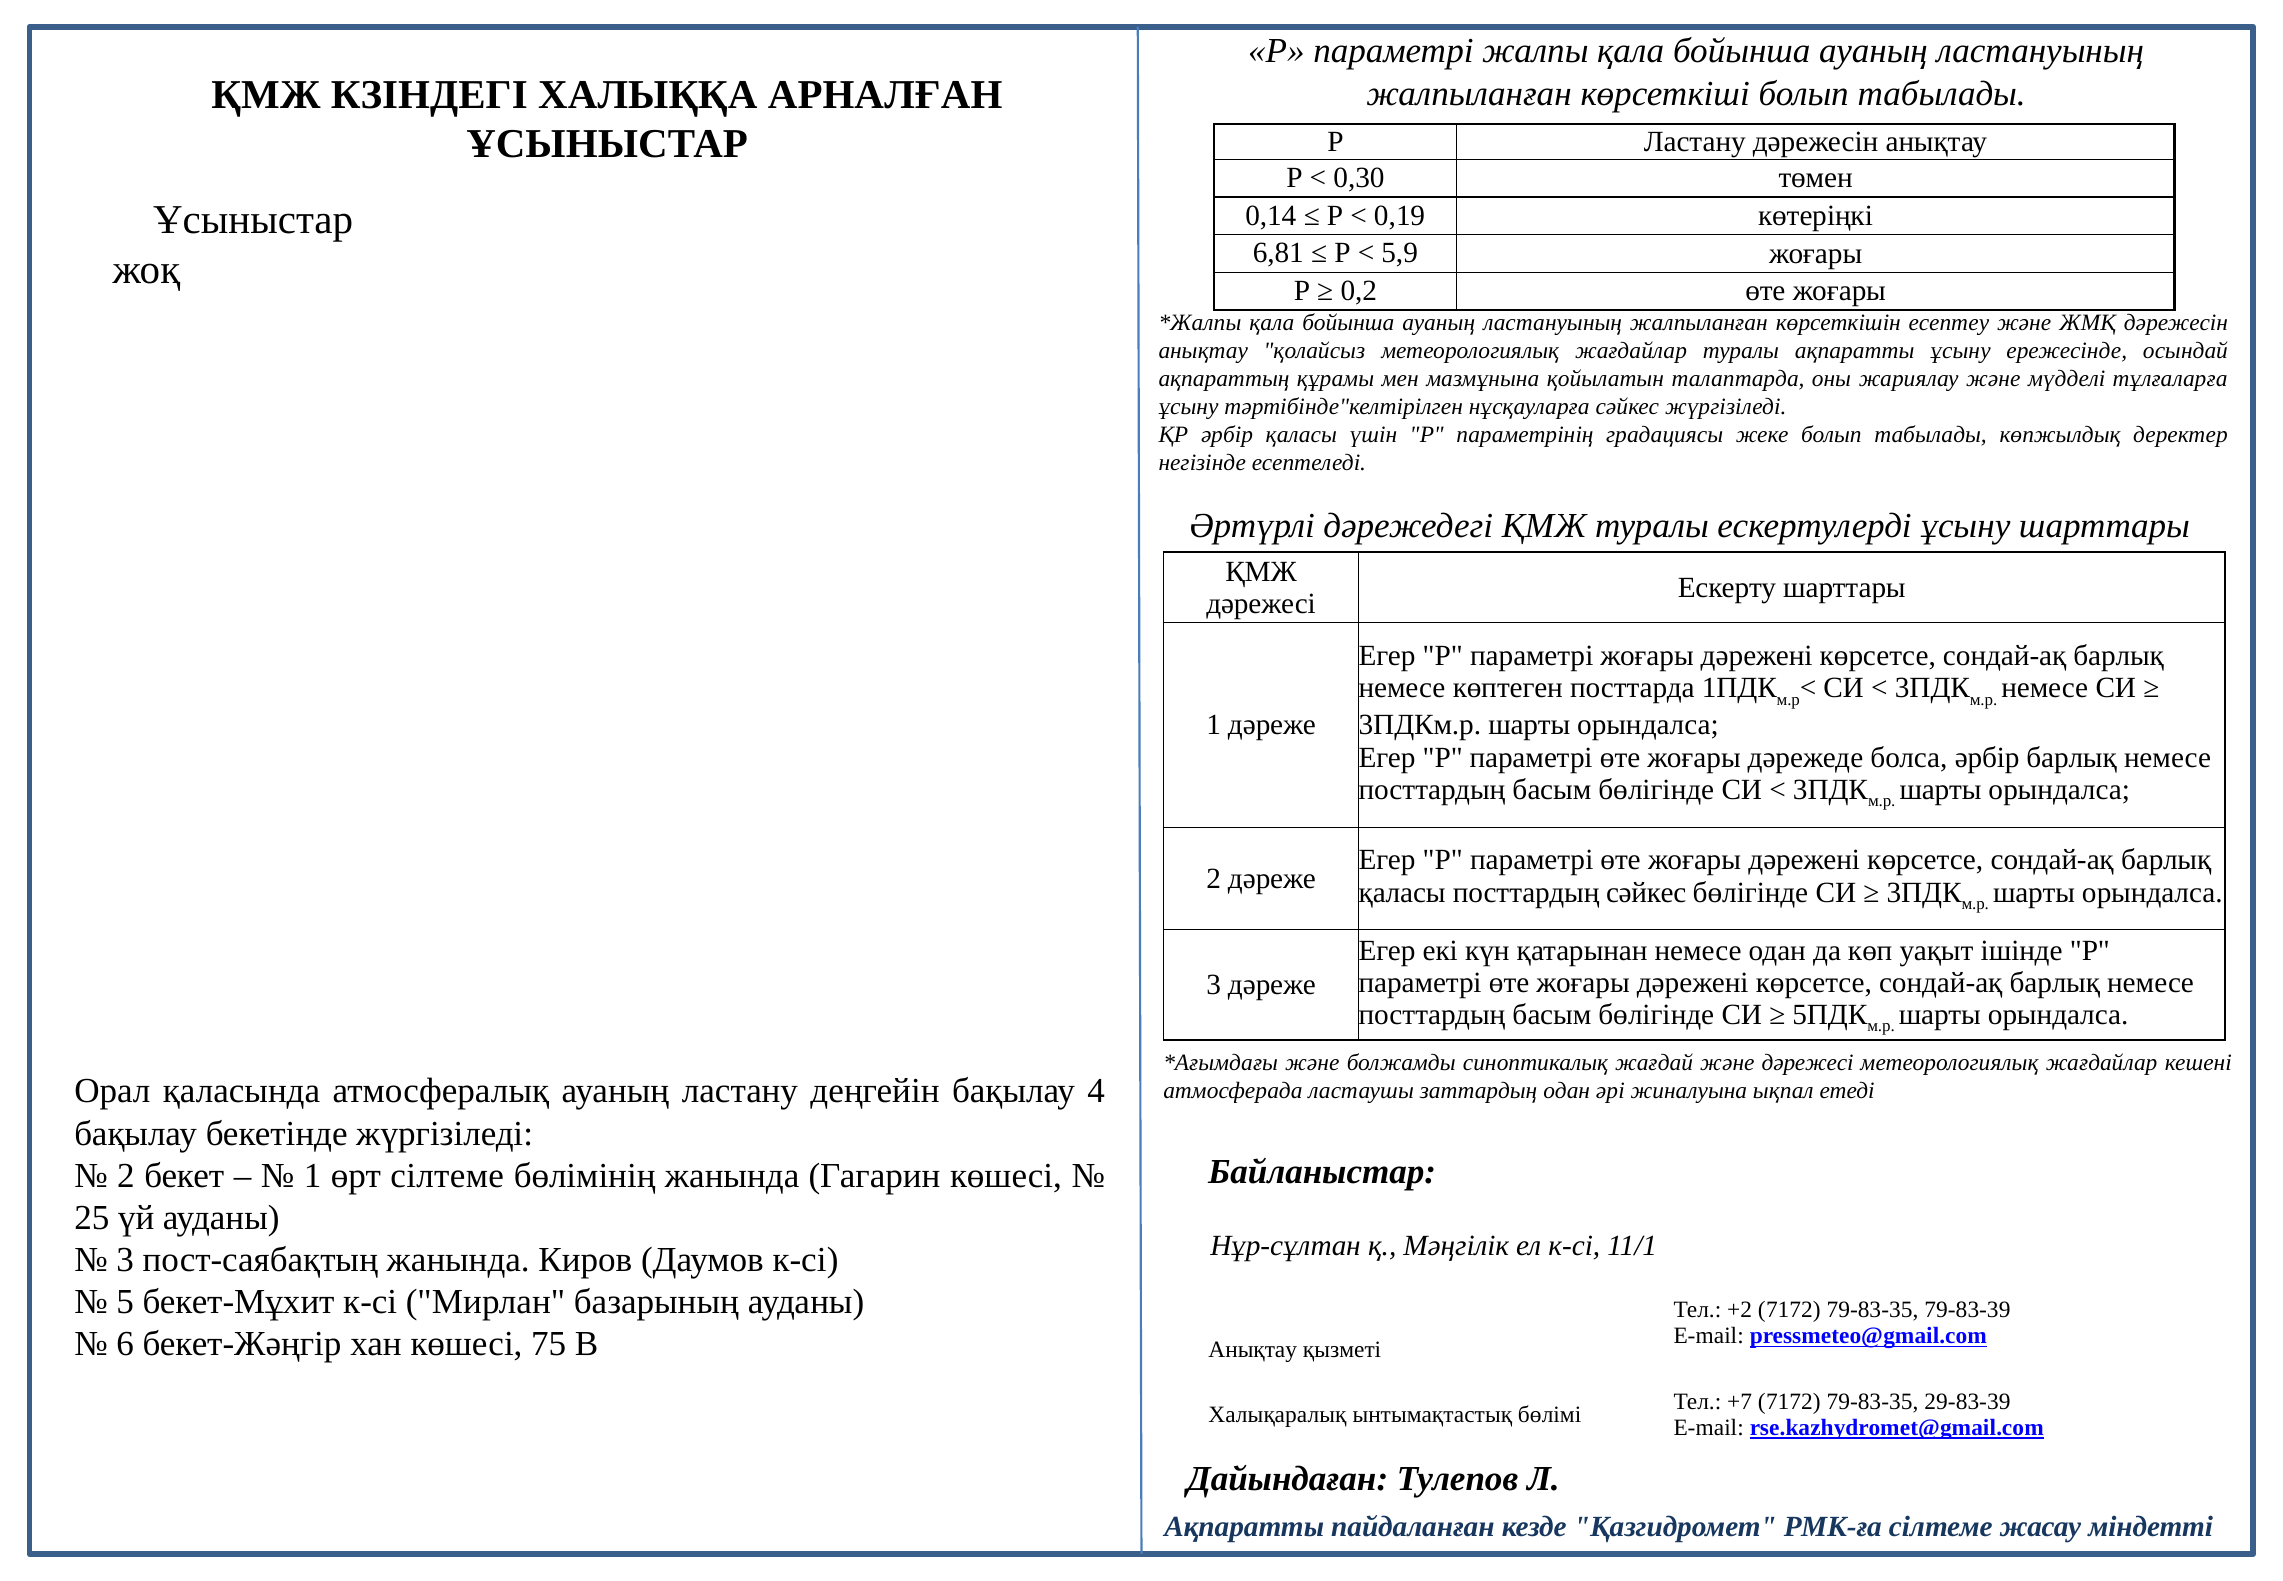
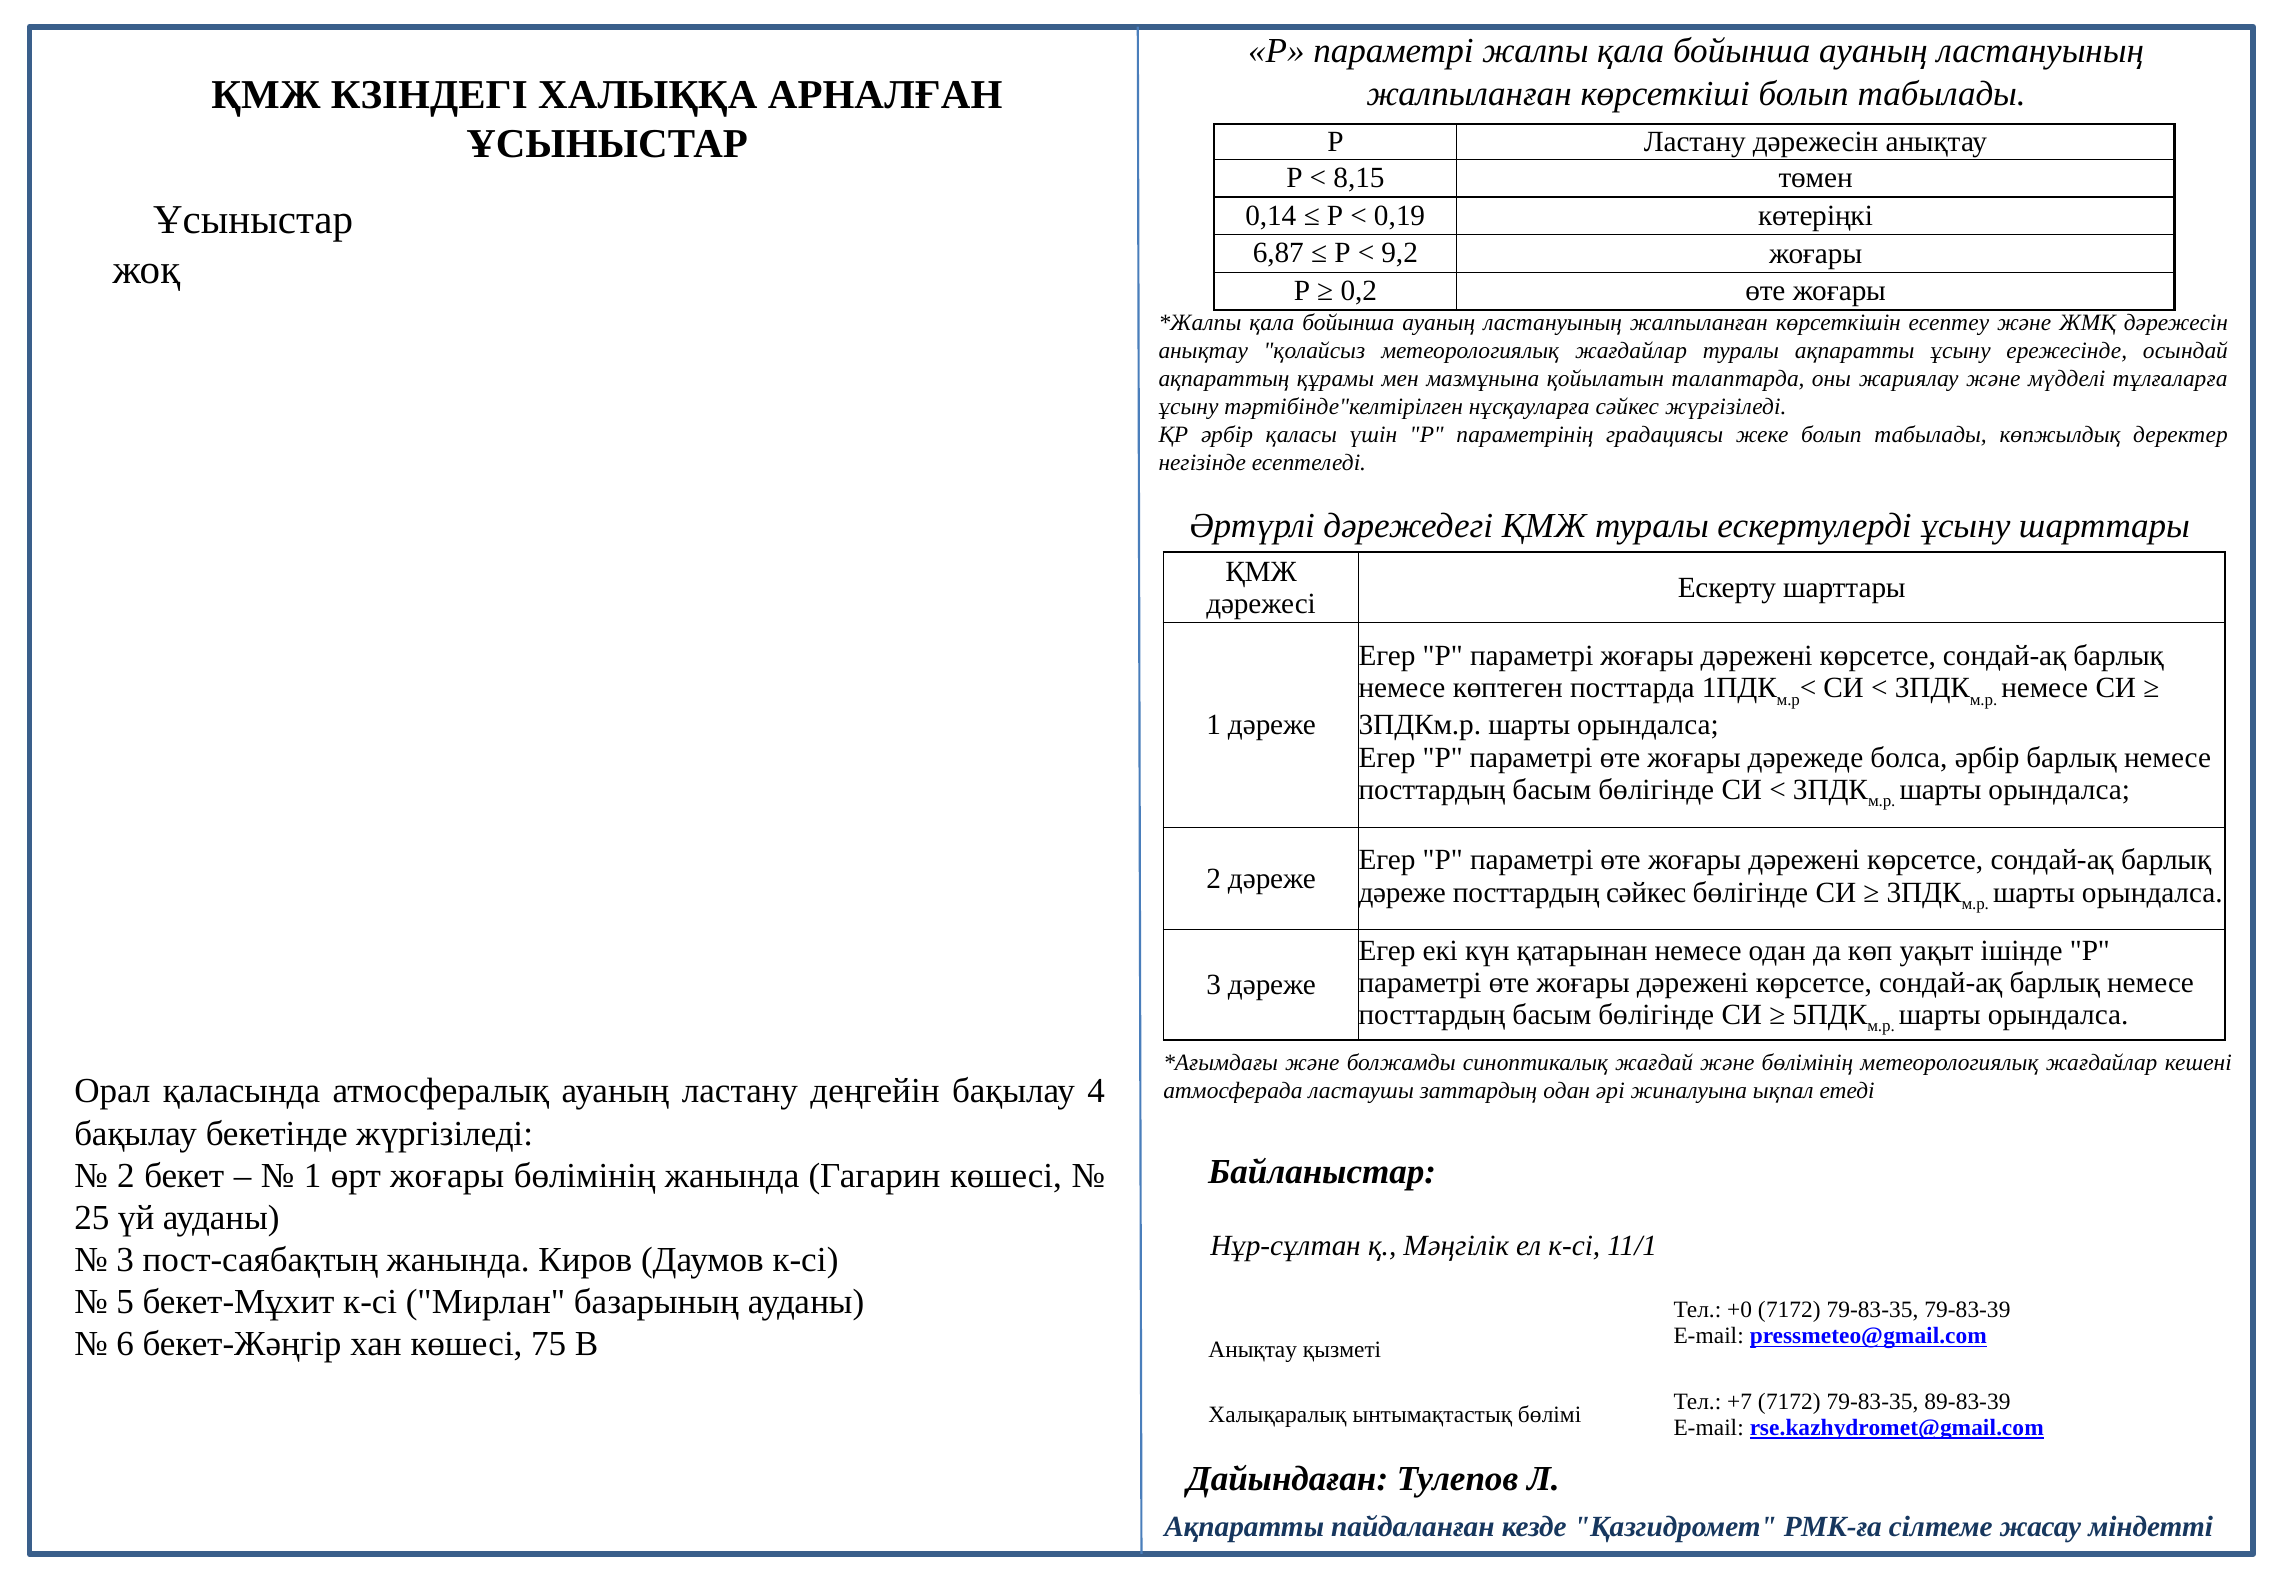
0,30: 0,30 -> 8,15
6,81: 6,81 -> 6,87
5,9: 5,9 -> 9,2
қаласы at (1402, 892): қаласы -> дәреже
және дәрежесі: дәрежесі -> бөлімінің
өрт сілтеме: сілтеме -> жоғары
+2: +2 -> +0
29-83-39: 29-83-39 -> 89-83-39
